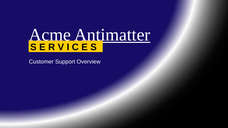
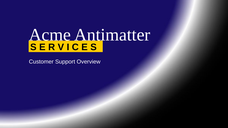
Antimatter underline: present -> none
